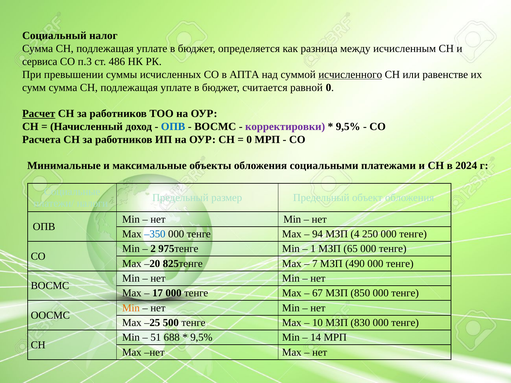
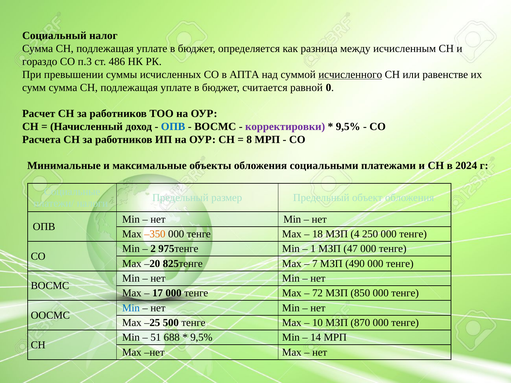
сервиса: сервиса -> гораздо
Расчет underline: present -> none
0 at (249, 140): 0 -> 8
–350 colour: blue -> orange
94: 94 -> 18
65: 65 -> 47
67: 67 -> 72
Min at (131, 308) colour: orange -> blue
830: 830 -> 870
